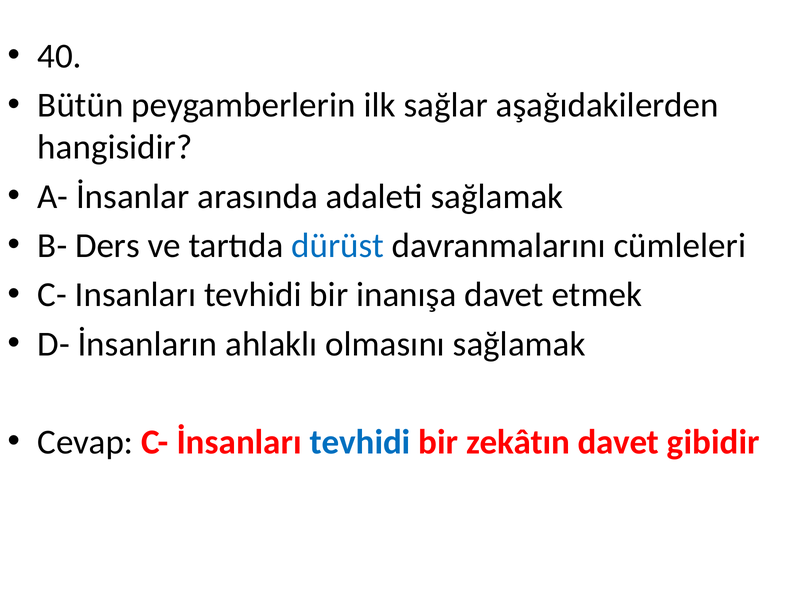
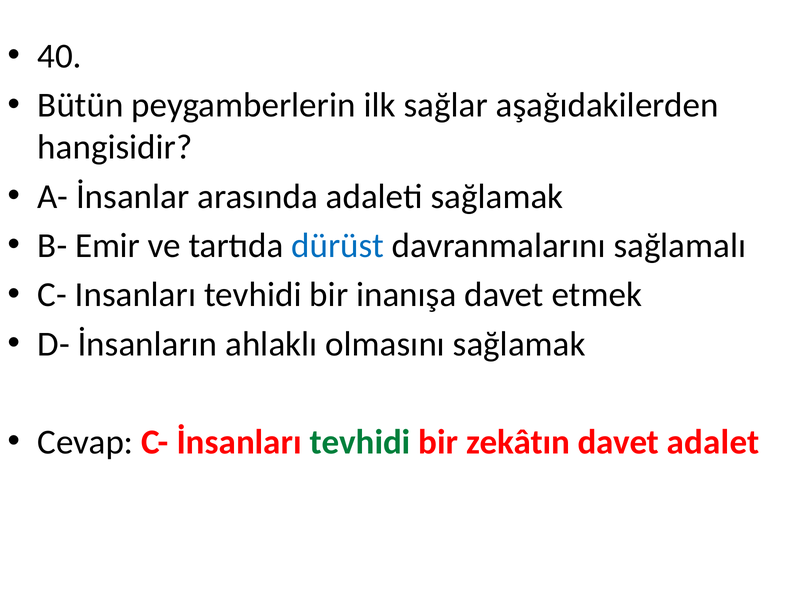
Ders: Ders -> Emir
cümleleri: cümleleri -> sağlamalı
tevhidi at (360, 442) colour: blue -> green
gibidir: gibidir -> adalet
